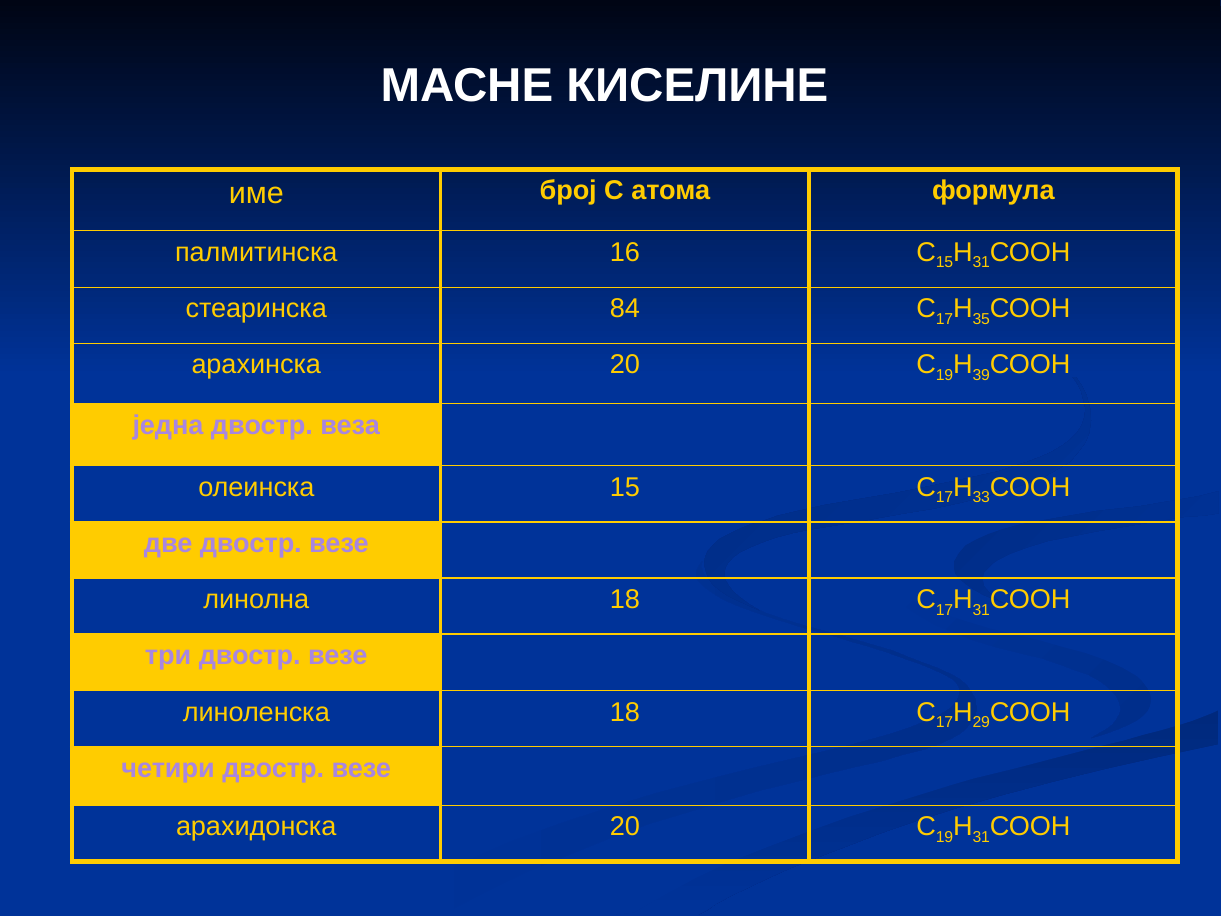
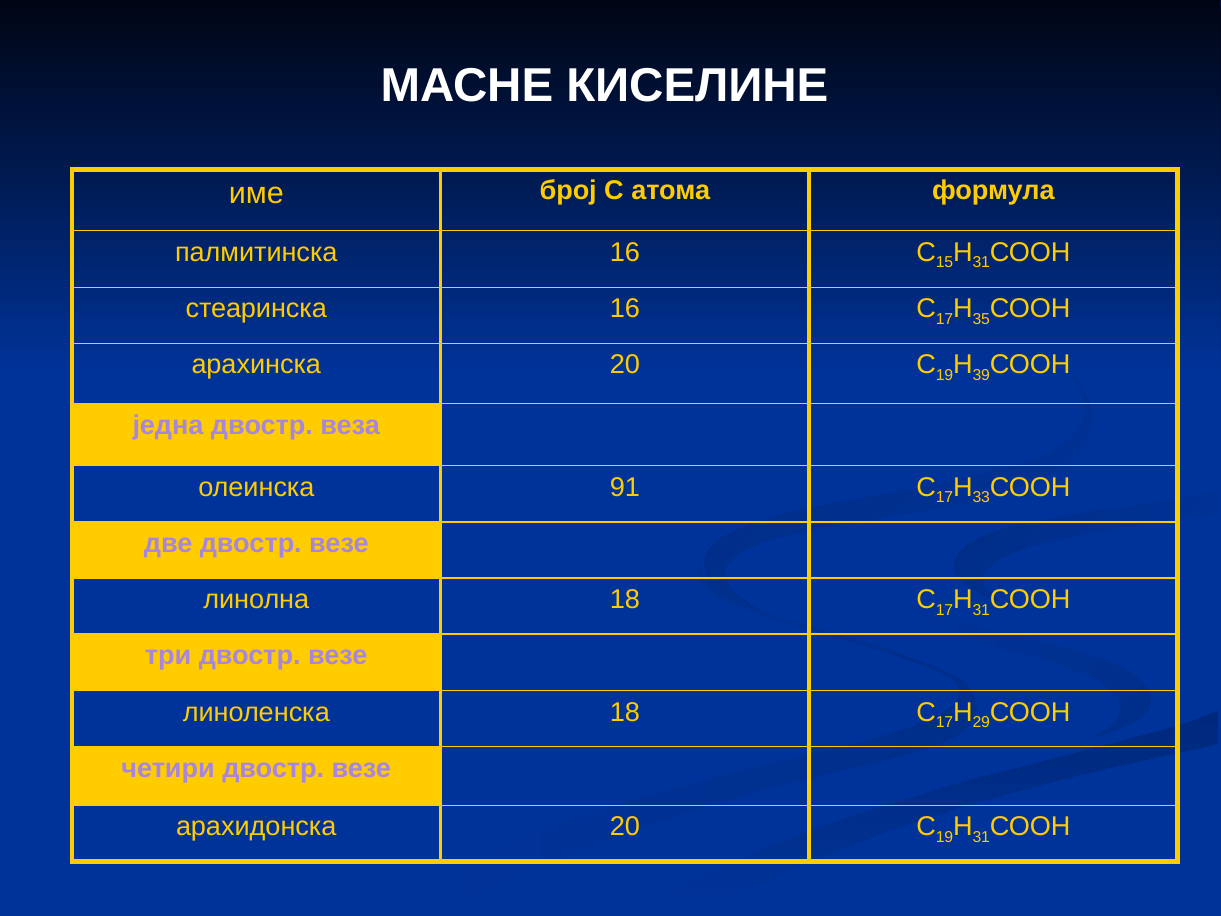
стеaринска 84: 84 -> 16
олеинска 15: 15 -> 91
